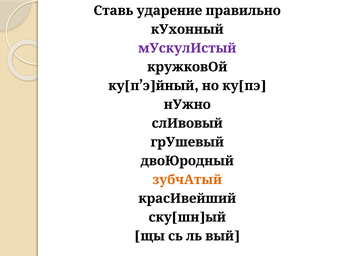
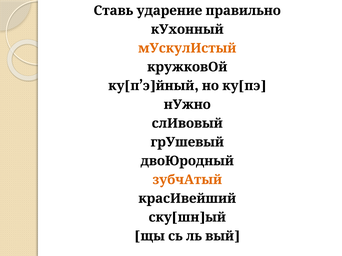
мУскулИстый colour: purple -> orange
